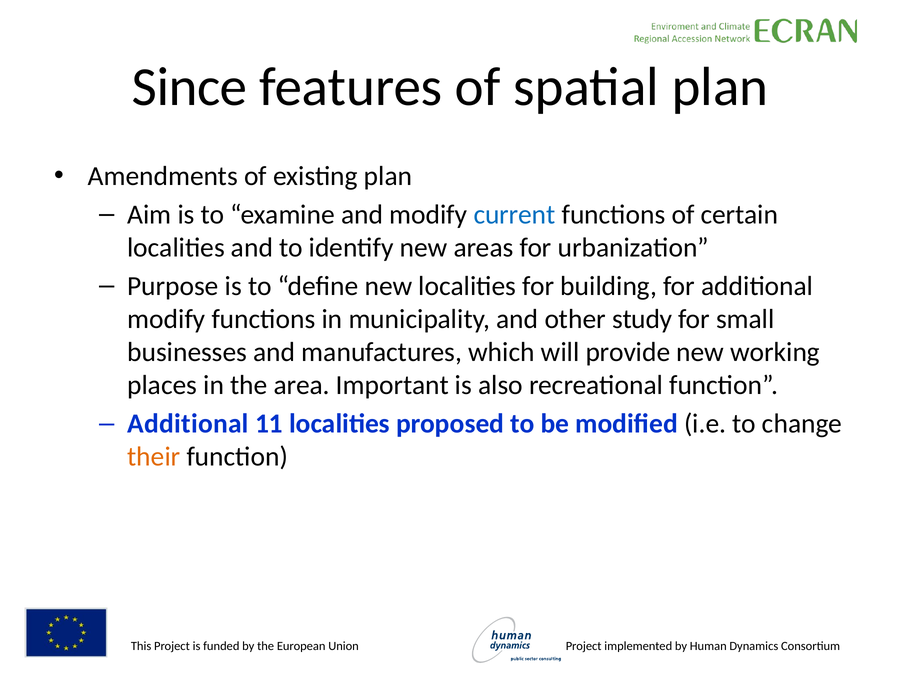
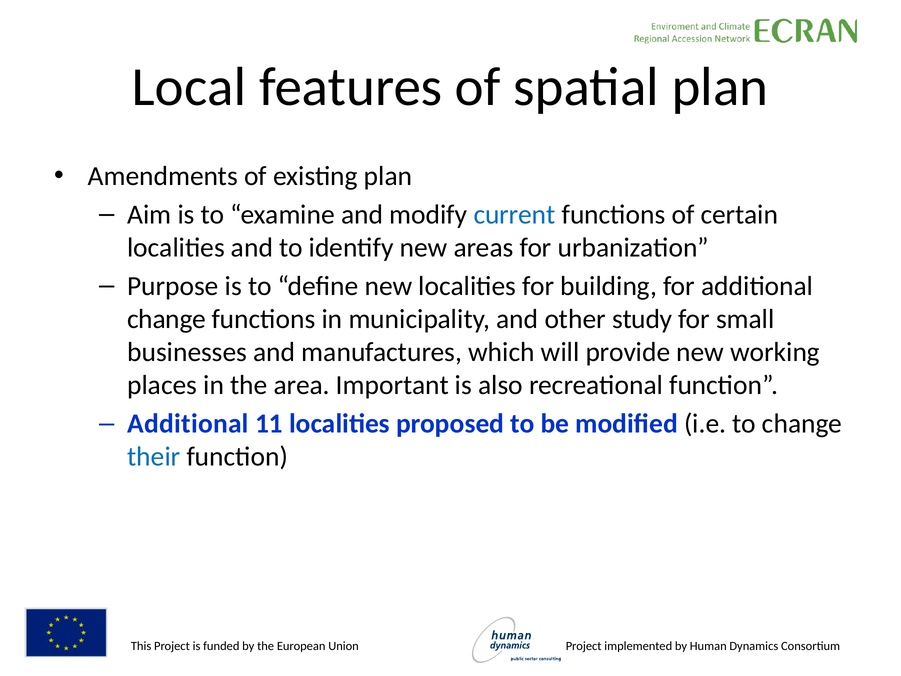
Since: Since -> Local
modify at (166, 319): modify -> change
their colour: orange -> blue
